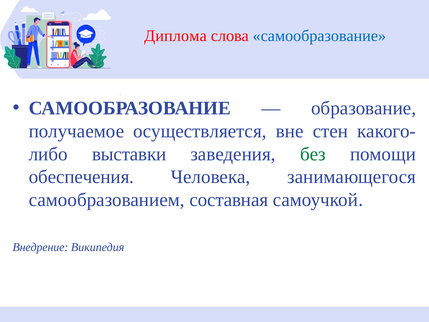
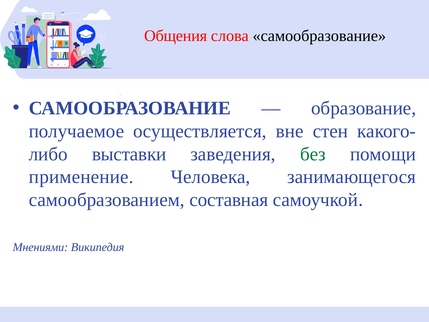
Диплома: Диплома -> Общения
самообразование at (319, 36) colour: blue -> black
обеспечения: обеспечения -> применение
Внедрение: Внедрение -> Мнениями
